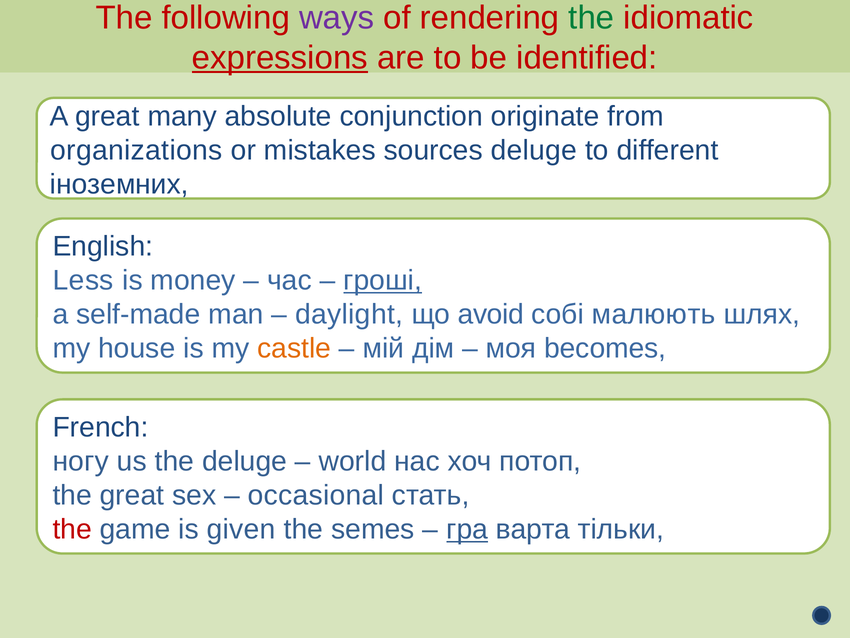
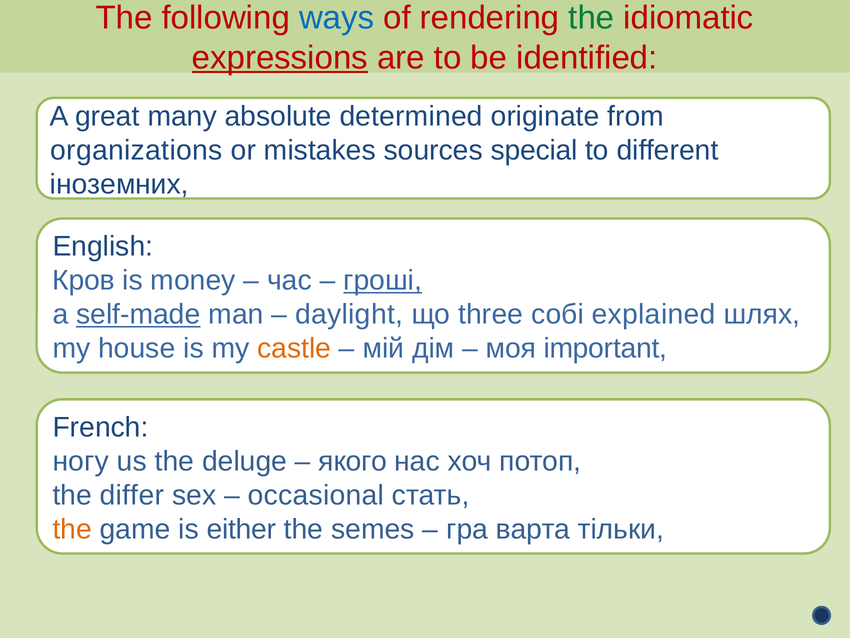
ways colour: purple -> blue
conjunction: conjunction -> determined
sources deluge: deluge -> special
Less: Less -> Кров
self-made underline: none -> present
avoid: avoid -> three
малюють: малюють -> explained
becomes: becomes -> important
world: world -> якого
the great: great -> differ
the at (72, 529) colour: red -> orange
given: given -> either
гра underline: present -> none
